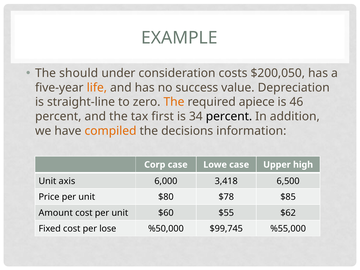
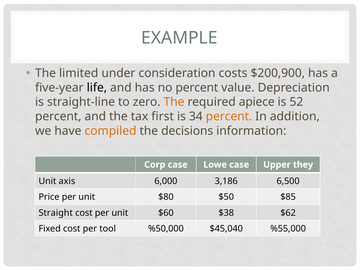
should: should -> limited
$200,050: $200,050 -> $200,900
life colour: orange -> black
no success: success -> percent
46: 46 -> 52
percent at (229, 116) colour: black -> orange
high: high -> they
3,418: 3,418 -> 3,186
$78: $78 -> $50
Amount: Amount -> Straight
$55: $55 -> $38
lose: lose -> tool
$99,745: $99,745 -> $45,040
